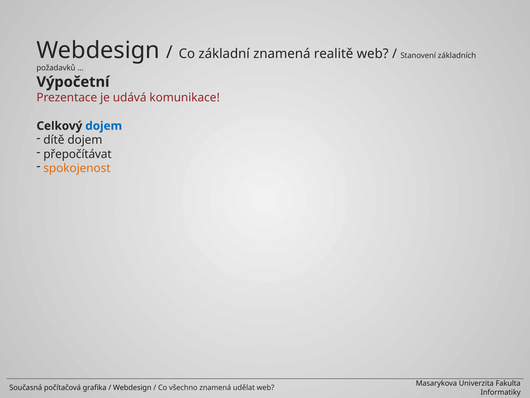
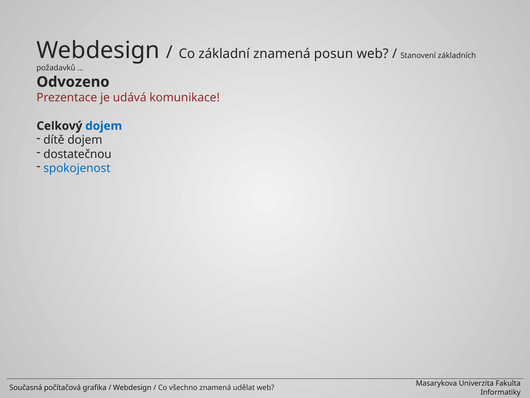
realitě: realitě -> posun
Výpočetní: Výpočetní -> Odvozeno
přepočítávat: přepočítávat -> dostatečnou
spokojenost colour: orange -> blue
